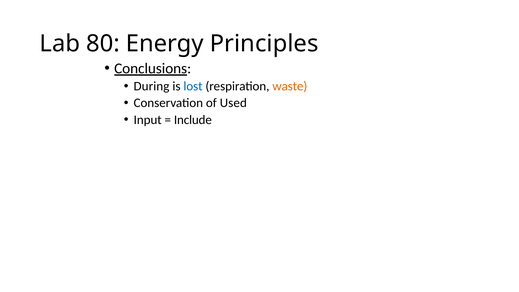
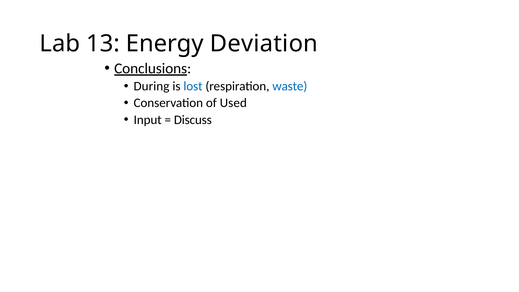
80: 80 -> 13
Principles: Principles -> Deviation
waste colour: orange -> blue
Include: Include -> Discuss
